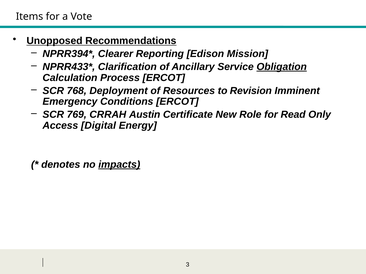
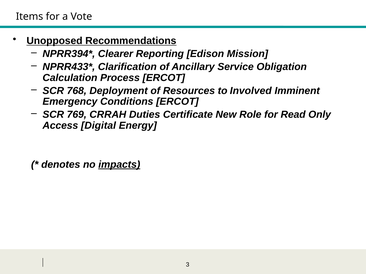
Obligation underline: present -> none
Revision: Revision -> Involved
Austin: Austin -> Duties
